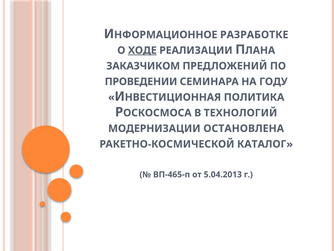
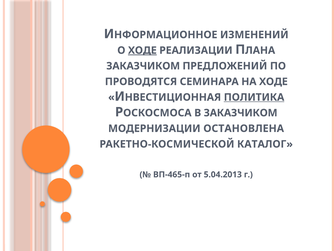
РАЗРАБОТКЕ: РАЗРАБОТКЕ -> ИЗМЕНЕНИЙ
ПРОВЕДЕНИИ: ПРОВЕДЕНИИ -> ПРОВОДЯТСЯ
НА ГОДУ: ГОДУ -> ХОДЕ
ПОЛИТИКА underline: none -> present
В ТЕХНОЛОГИЙ: ТЕХНОЛОГИЙ -> ЗАКАЗЧИКОМ
